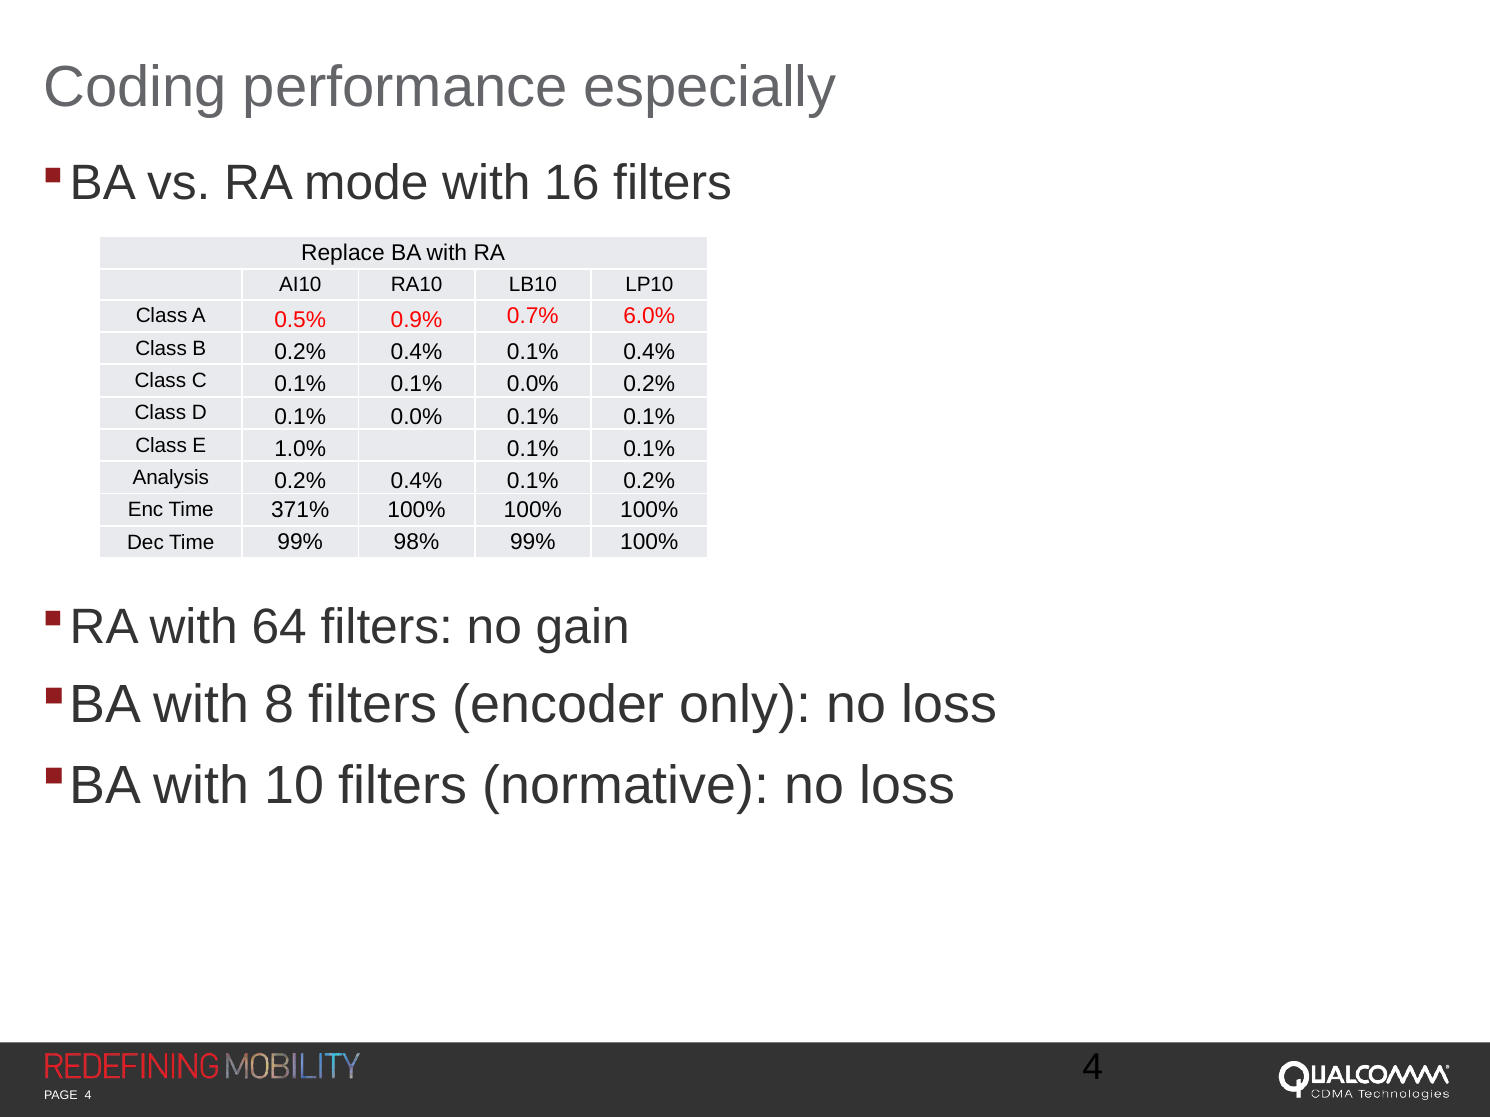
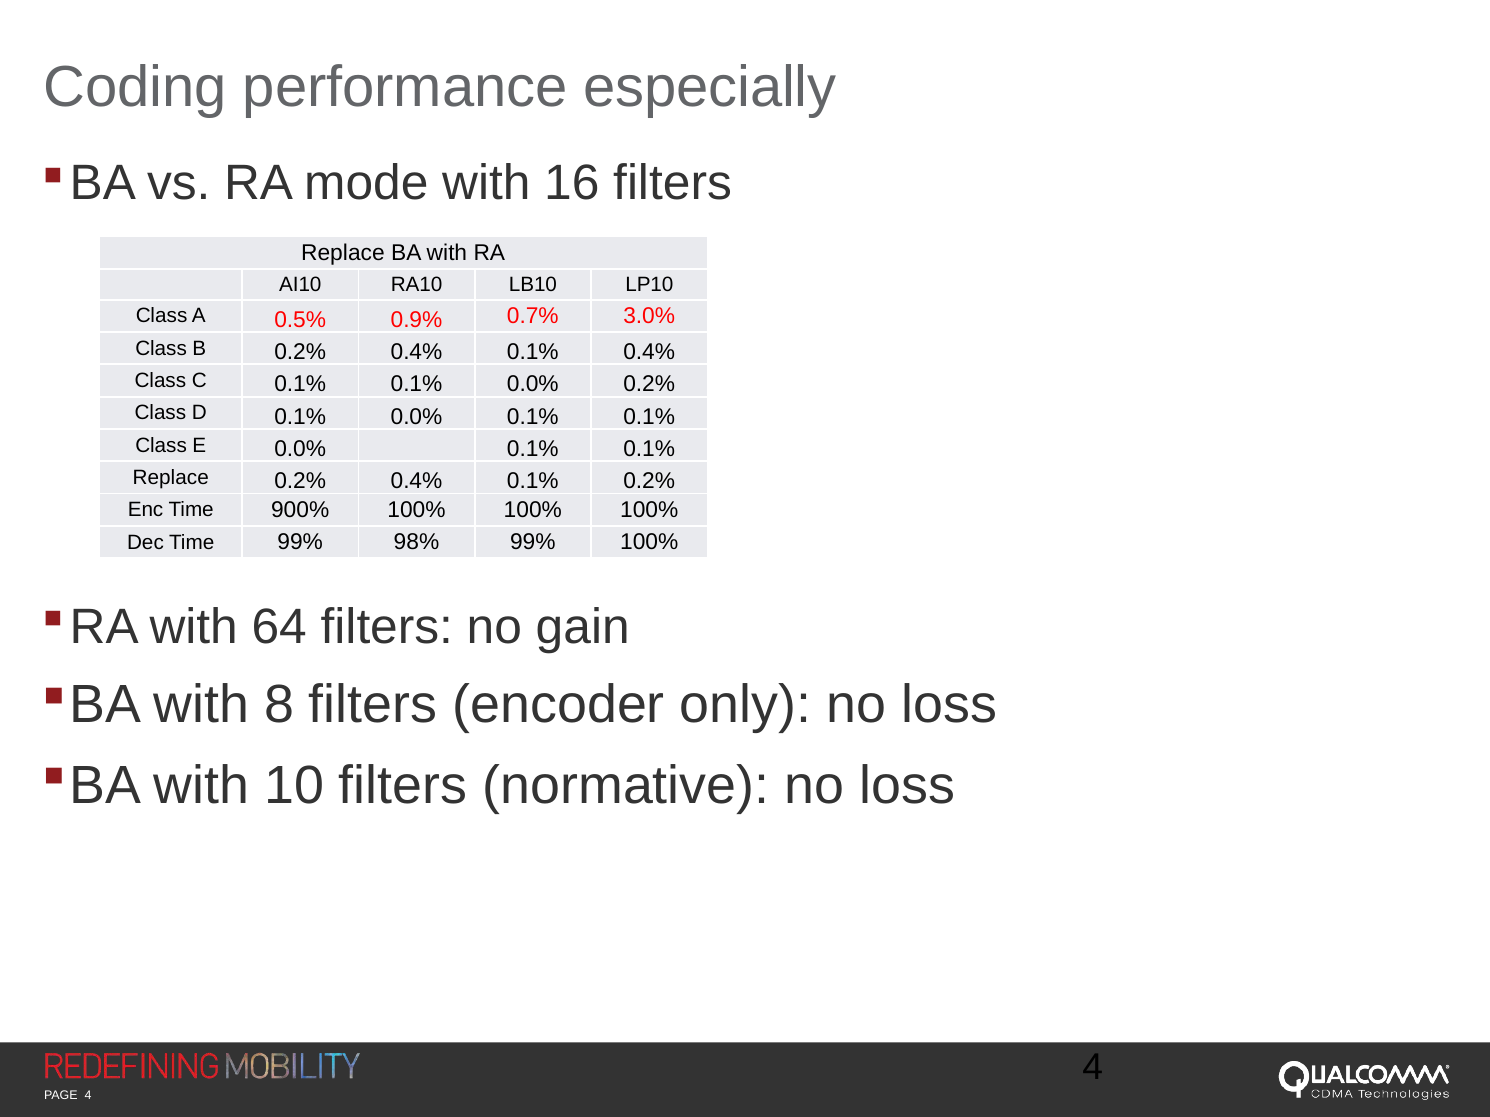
6.0%: 6.0% -> 3.0%
E 1.0%: 1.0% -> 0.0%
Analysis at (171, 478): Analysis -> Replace
371%: 371% -> 900%
